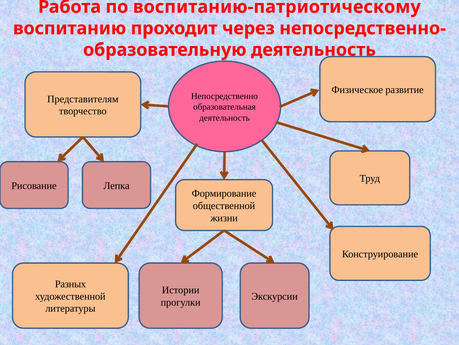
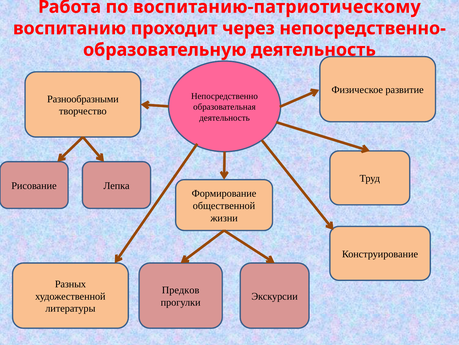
Представителям: Представителям -> Разнообразными
Истории: Истории -> Предков
